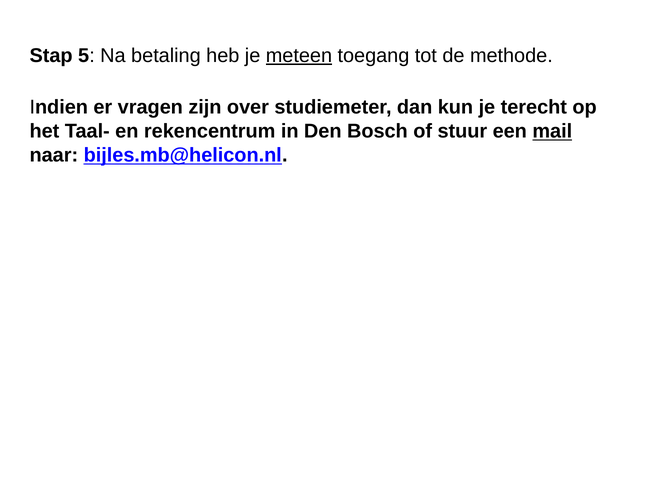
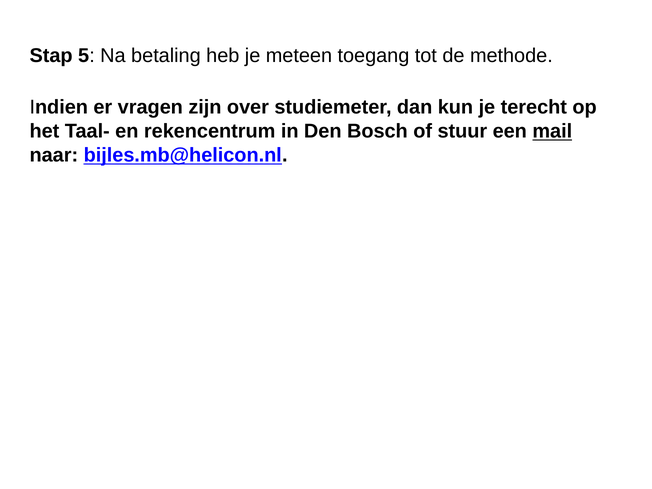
meteen underline: present -> none
